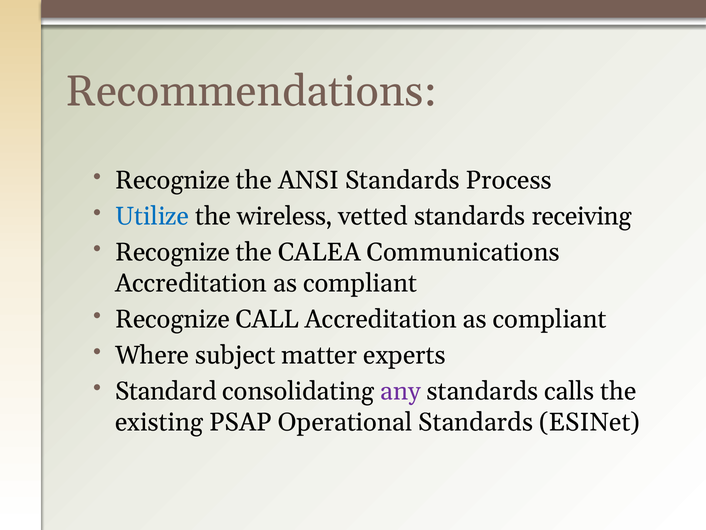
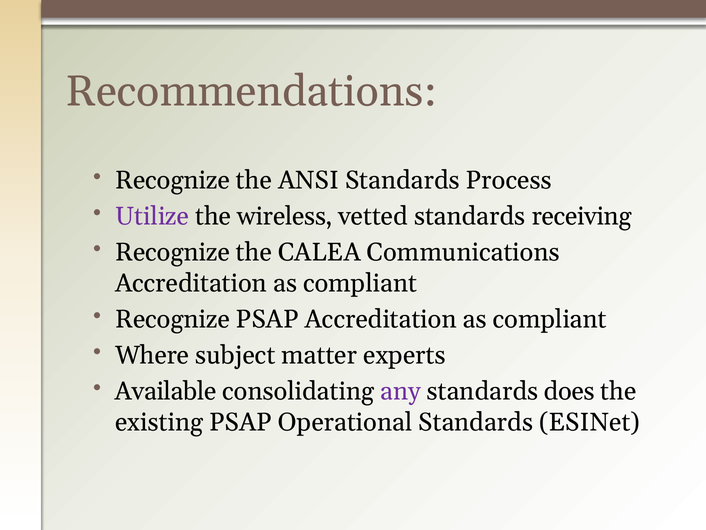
Utilize colour: blue -> purple
Recognize CALL: CALL -> PSAP
Standard: Standard -> Available
calls: calls -> does
